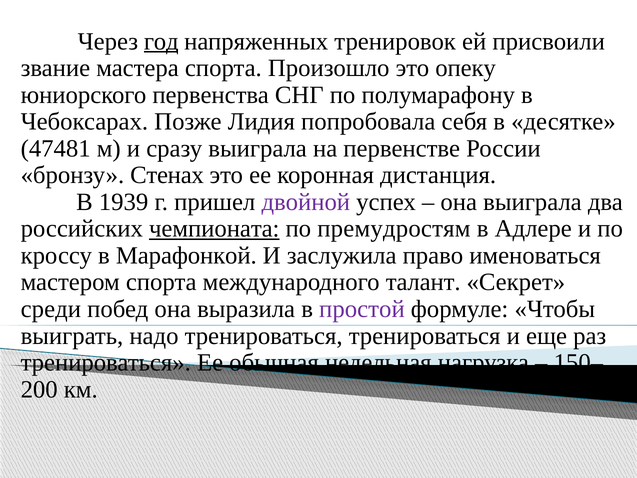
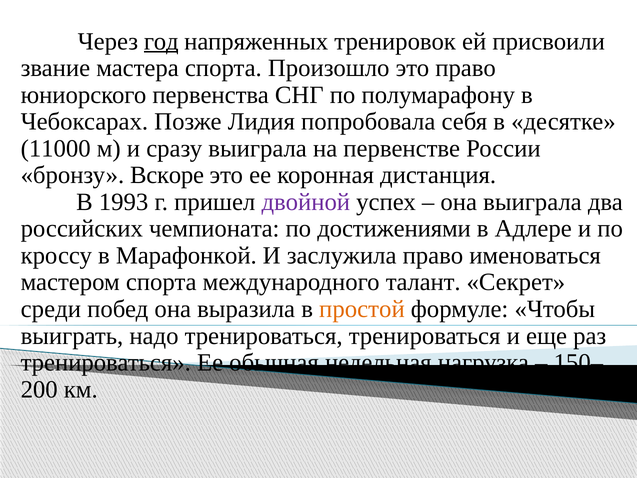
это опеку: опеку -> право
47481: 47481 -> 11000
Стенах: Стенах -> Вскоре
1939: 1939 -> 1993
чемпионата underline: present -> none
премудростям: премудростям -> достижениями
простой colour: purple -> orange
